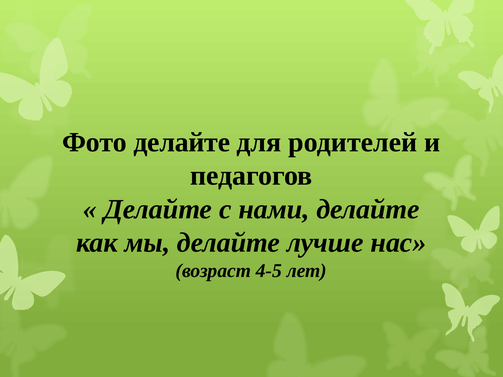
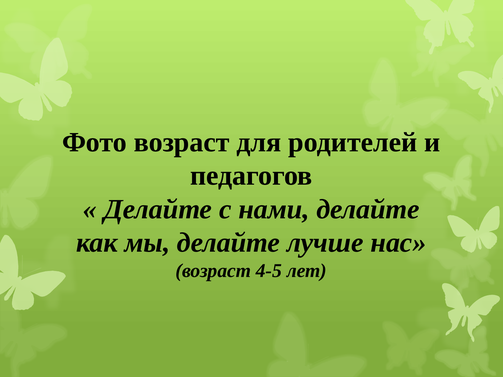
Фото делайте: делайте -> возраст
